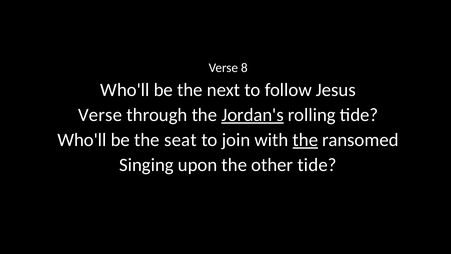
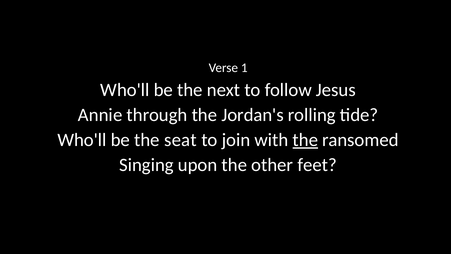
8: 8 -> 1
Verse at (100, 115): Verse -> Annie
Jordan's underline: present -> none
other tide: tide -> feet
